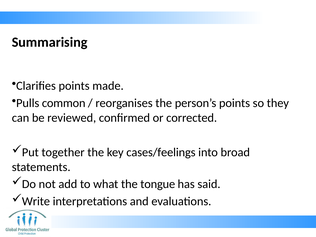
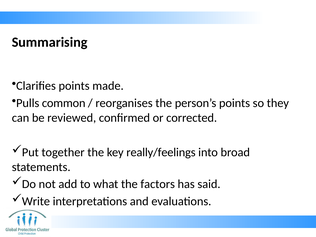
cases/feelings: cases/feelings -> really/feelings
tongue: tongue -> factors
